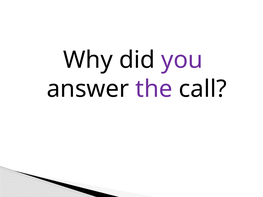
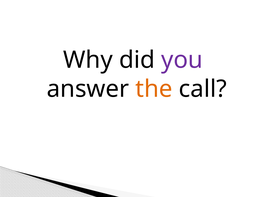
the colour: purple -> orange
